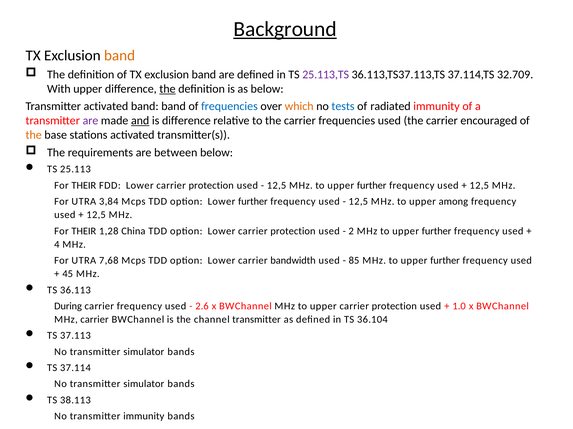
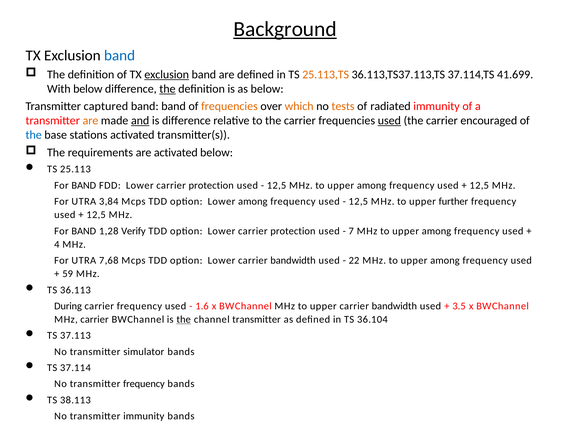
band at (120, 56) colour: orange -> blue
exclusion at (167, 75) underline: none -> present
25.113,TS colour: purple -> orange
32.709: 32.709 -> 41.699
With upper: upper -> below
Transmitter activated: activated -> captured
frequencies at (229, 107) colour: blue -> orange
tests colour: blue -> orange
are at (90, 121) colour: purple -> orange
used at (389, 121) underline: none -> present
the at (34, 135) colour: orange -> blue
are between: between -> activated
THEIR at (84, 186): THEIR -> BAND
further at (372, 186): further -> among
Lower further: further -> among
among: among -> further
THEIR at (84, 231): THEIR -> BAND
China: China -> Verify
2: 2 -> 7
further at (437, 231): further -> among
85: 85 -> 22
further at (445, 261): further -> among
45: 45 -> 59
2.6: 2.6 -> 1.6
upper carrier protection: protection -> bandwidth
1.0: 1.0 -> 3.5
the at (184, 320) underline: none -> present
simulator at (144, 385): simulator -> frequency
